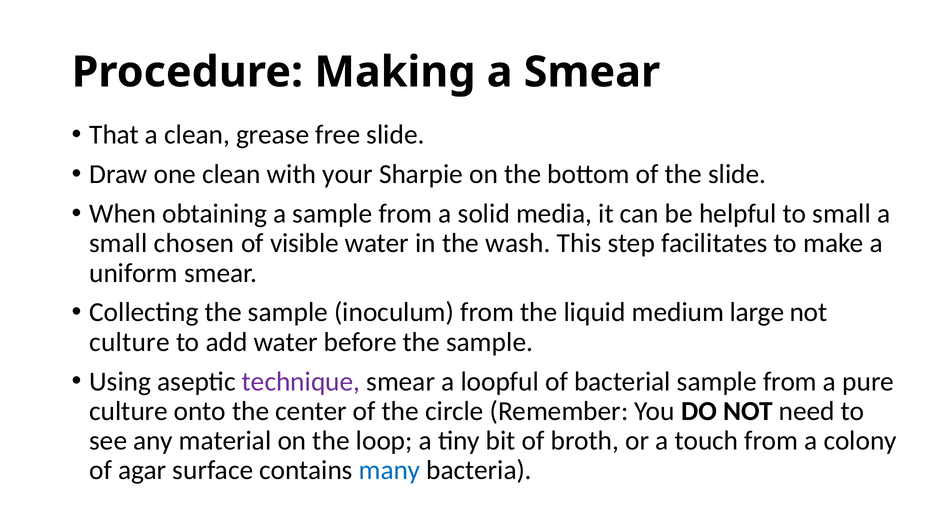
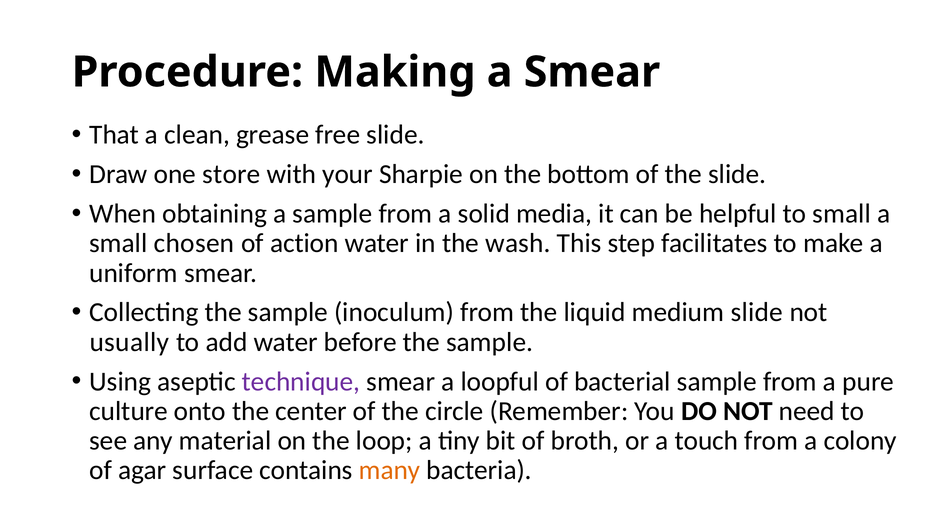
one clean: clean -> store
visible: visible -> action
medium large: large -> slide
culture at (129, 342): culture -> usually
many colour: blue -> orange
